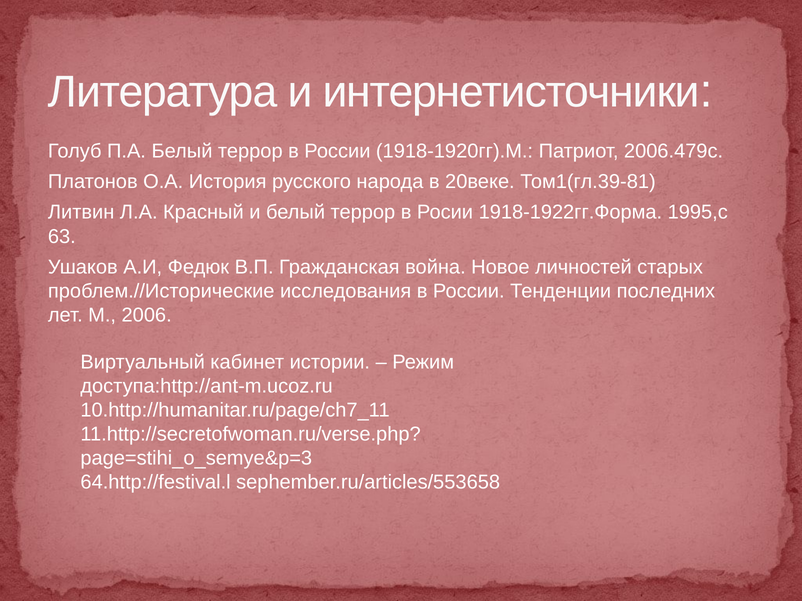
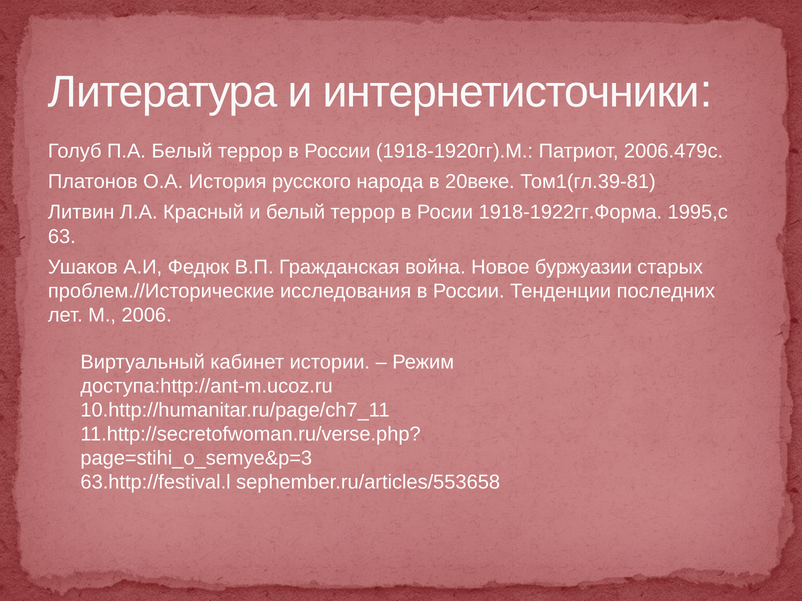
личностей: личностей -> буржуазии
64.http://festival.l: 64.http://festival.l -> 63.http://festival.l
